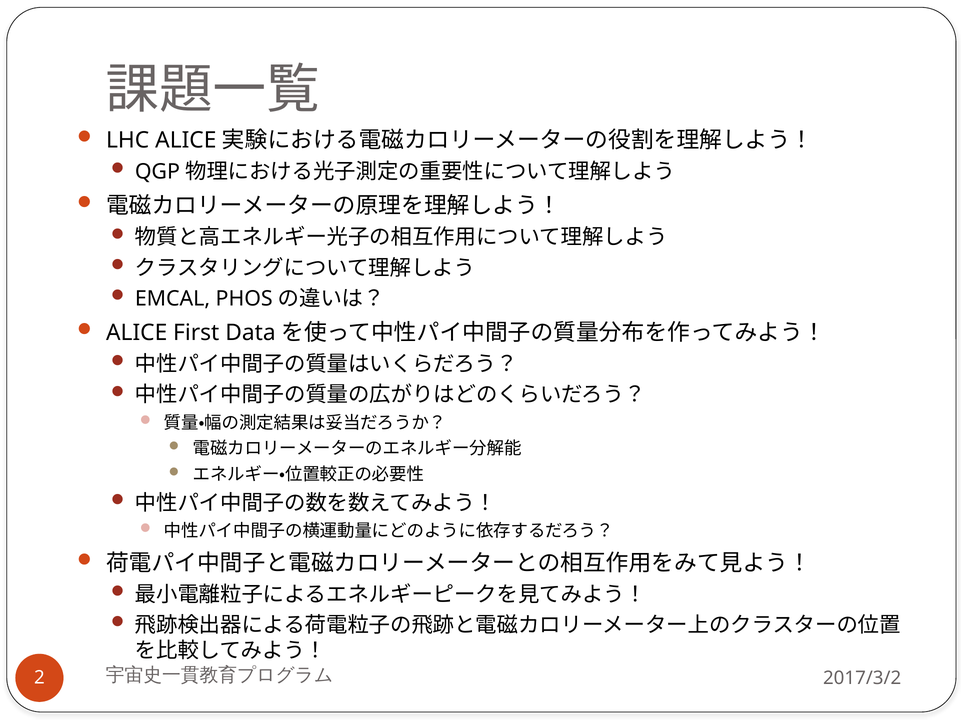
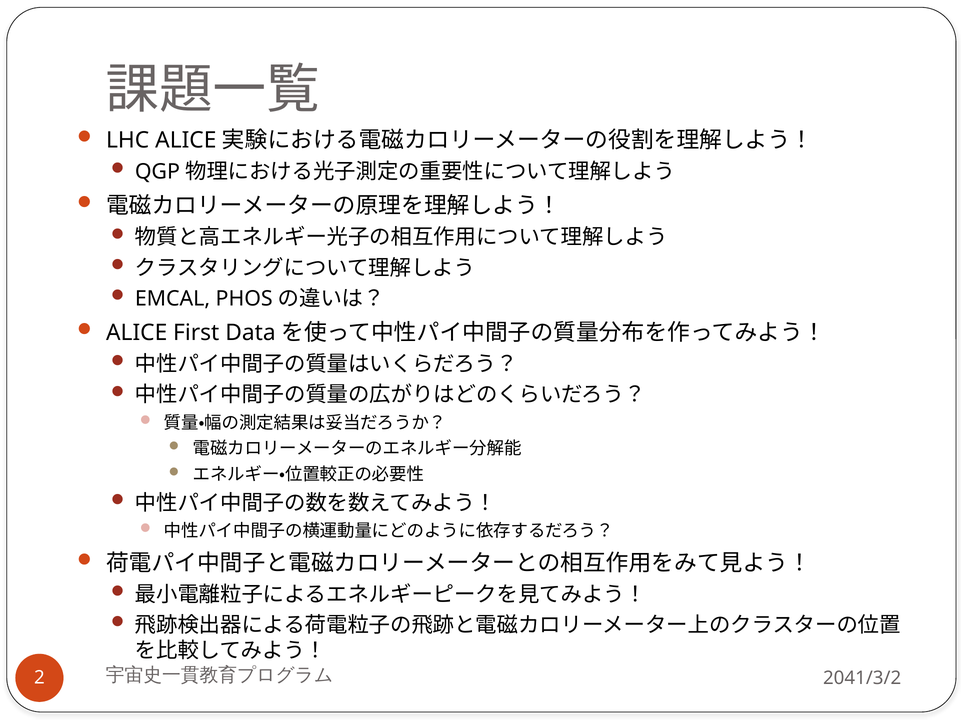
2017/3/2: 2017/3/2 -> 2041/3/2
